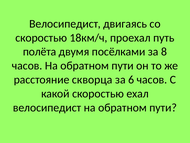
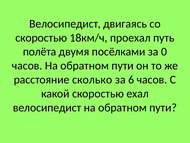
8: 8 -> 0
скворца: скворца -> сколько
